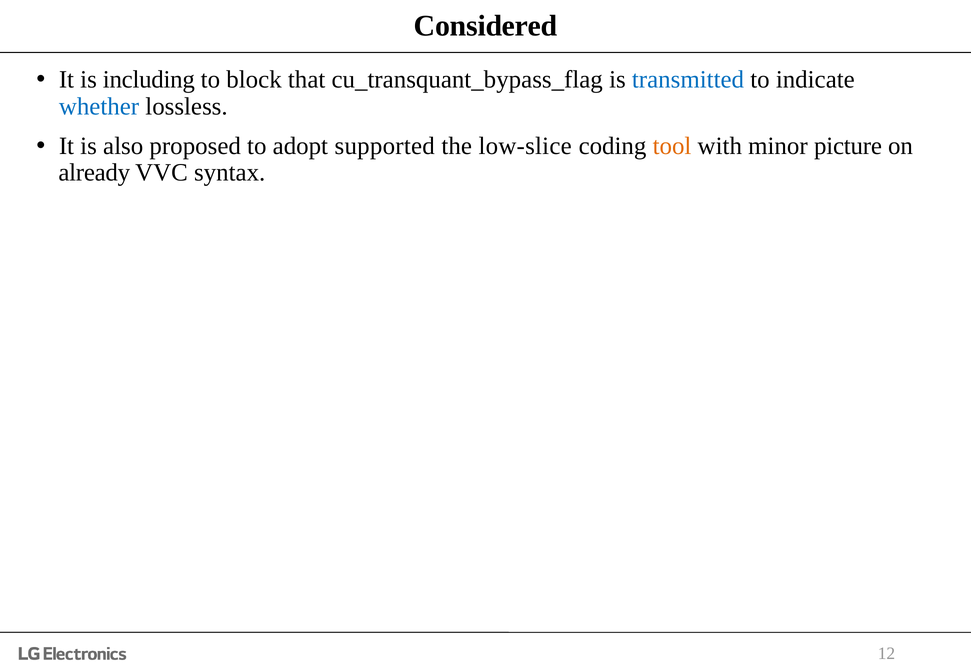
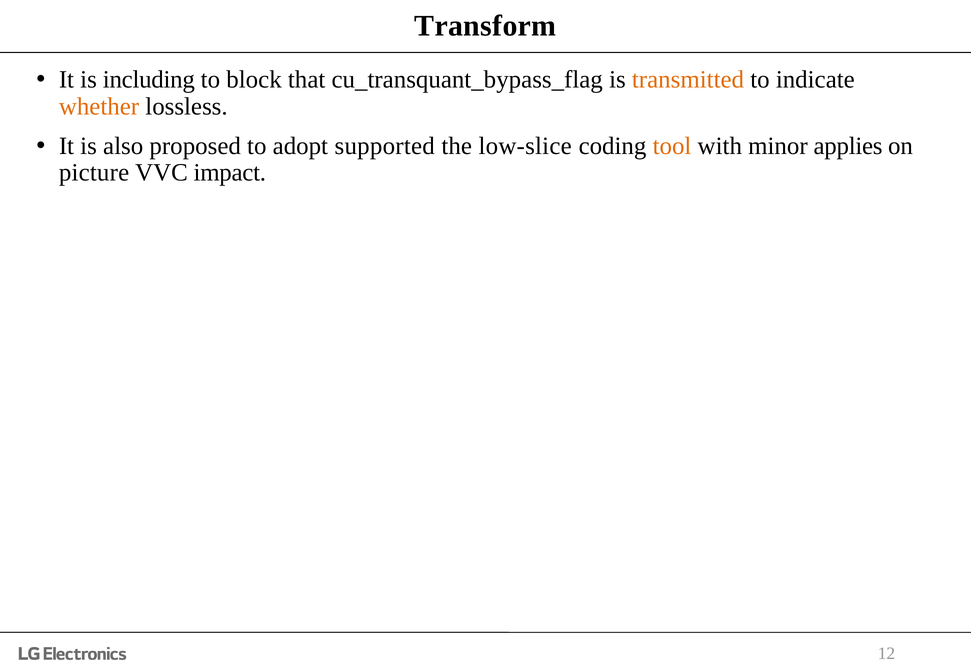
Considered: Considered -> Transform
transmitted colour: blue -> orange
whether colour: blue -> orange
picture: picture -> applies
already: already -> picture
syntax: syntax -> impact
